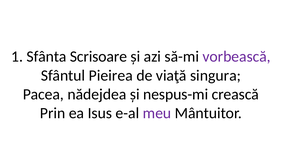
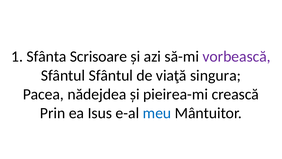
Sfântul Pieirea: Pieirea -> Sfântul
nespus-mi: nespus-mi -> pieirea-mi
meu colour: purple -> blue
